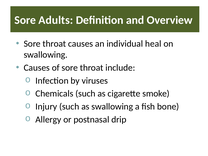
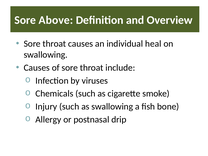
Adults: Adults -> Above
